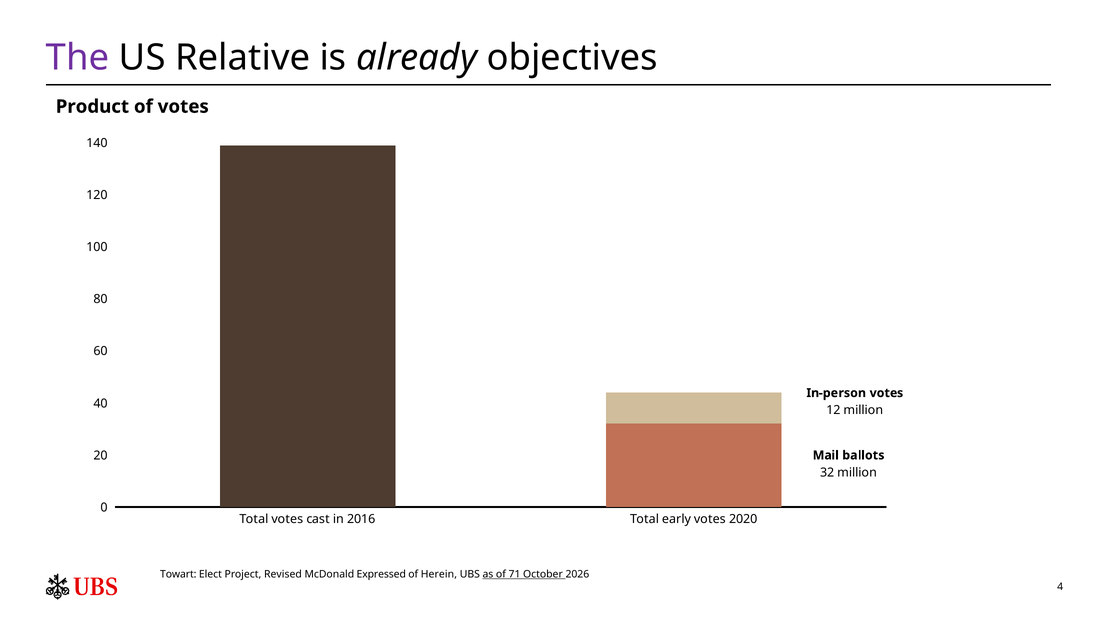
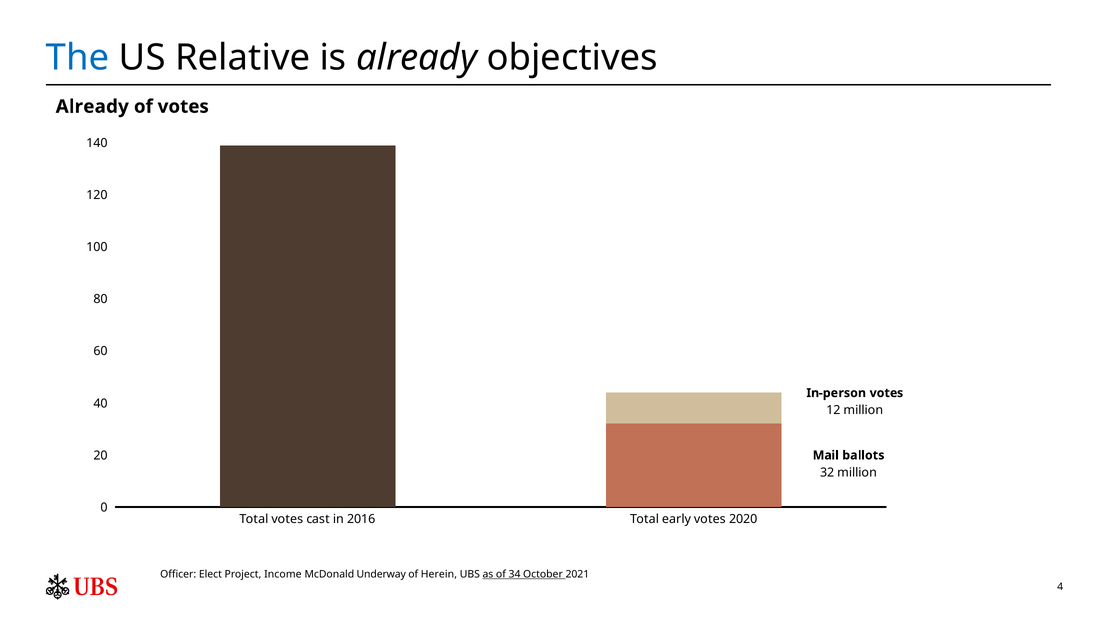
The colour: purple -> blue
Product at (92, 107): Product -> Already
Towart: Towart -> Officer
Revised: Revised -> Income
Expressed: Expressed -> Underway
71: 71 -> 34
2026: 2026 -> 2021
